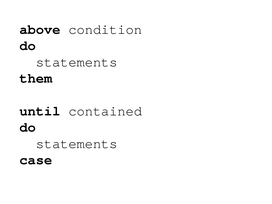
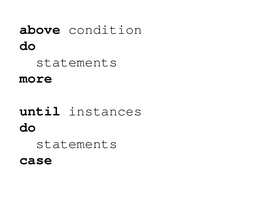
them: them -> more
contained: contained -> instances
